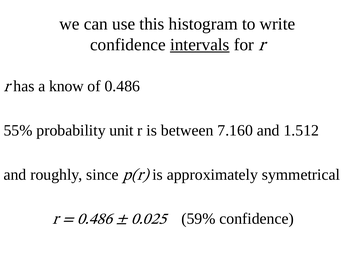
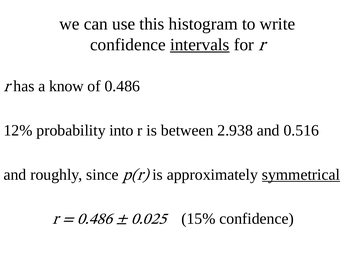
55%: 55% -> 12%
unit: unit -> into
7.160: 7.160 -> 2.938
1.512: 1.512 -> 0.516
symmetrical underline: none -> present
59%: 59% -> 15%
